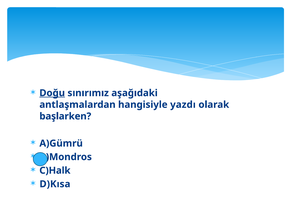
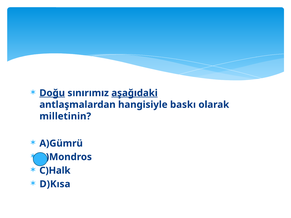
aşağıdaki underline: none -> present
yazdı: yazdı -> baskı
başlarken: başlarken -> milletinin
